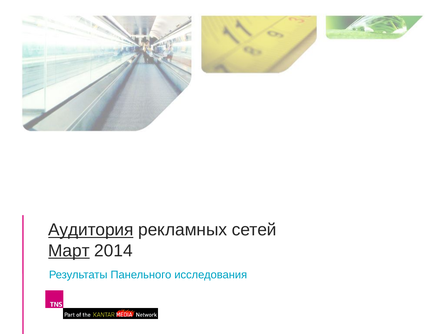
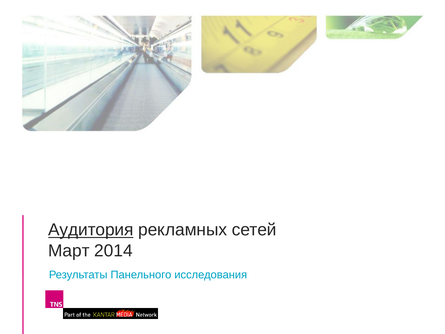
Март underline: present -> none
